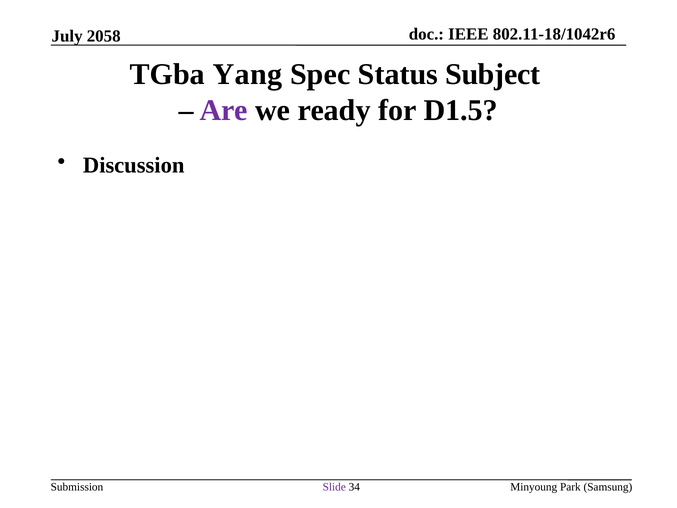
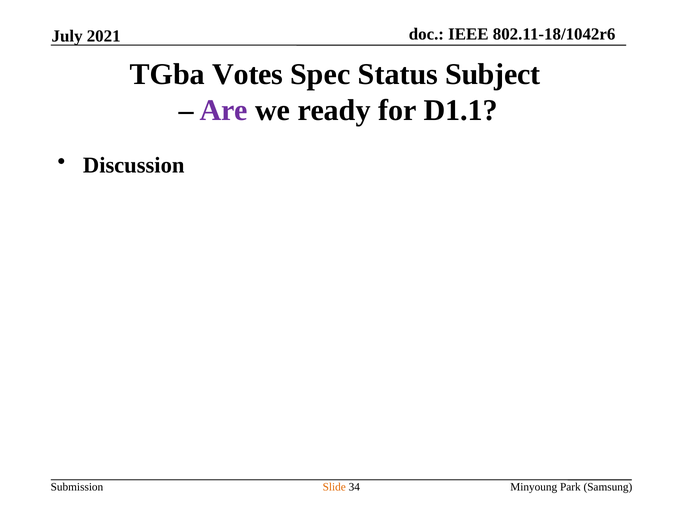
2058: 2058 -> 2021
Yang: Yang -> Votes
D1.5: D1.5 -> D1.1
Slide colour: purple -> orange
